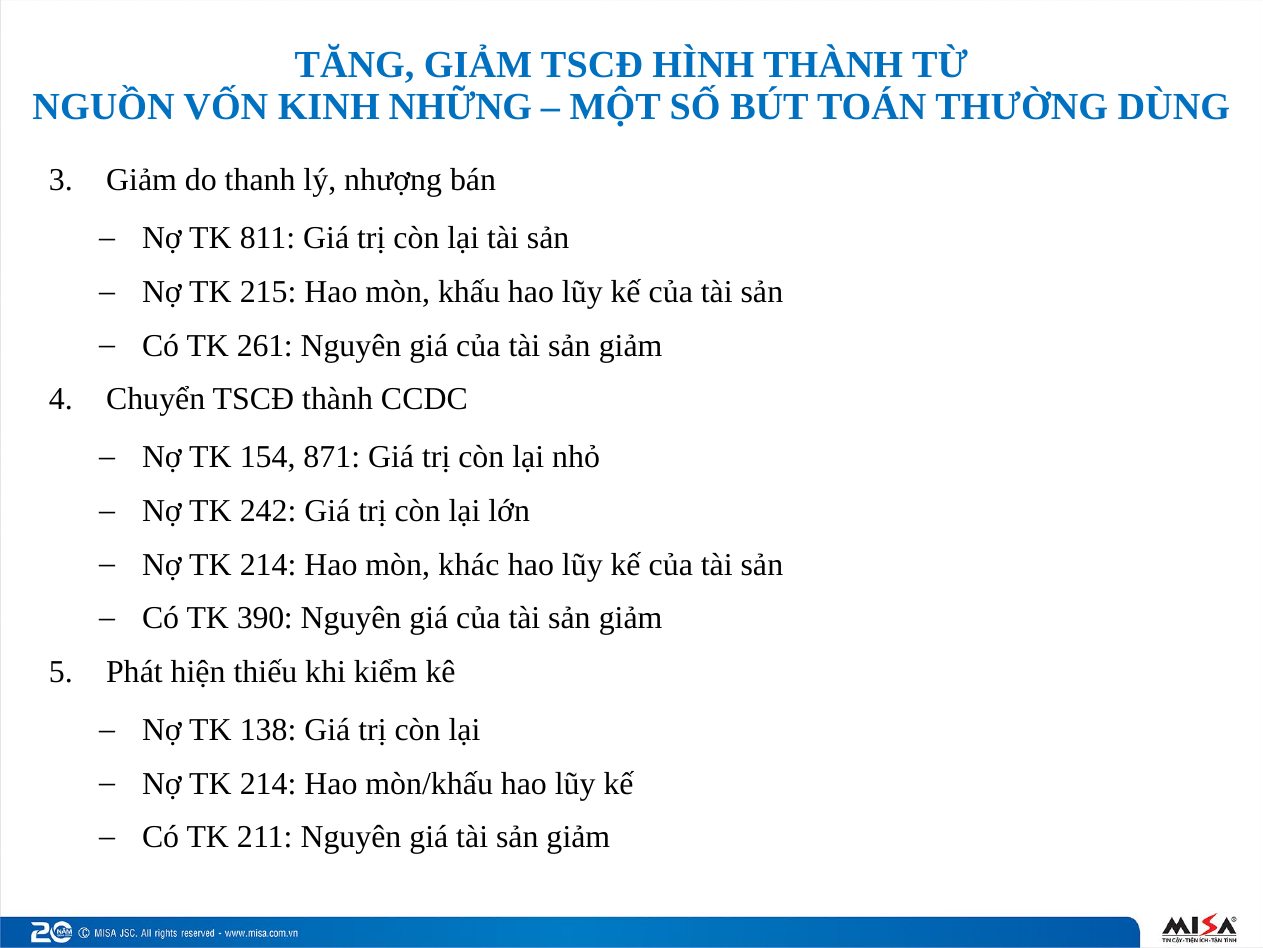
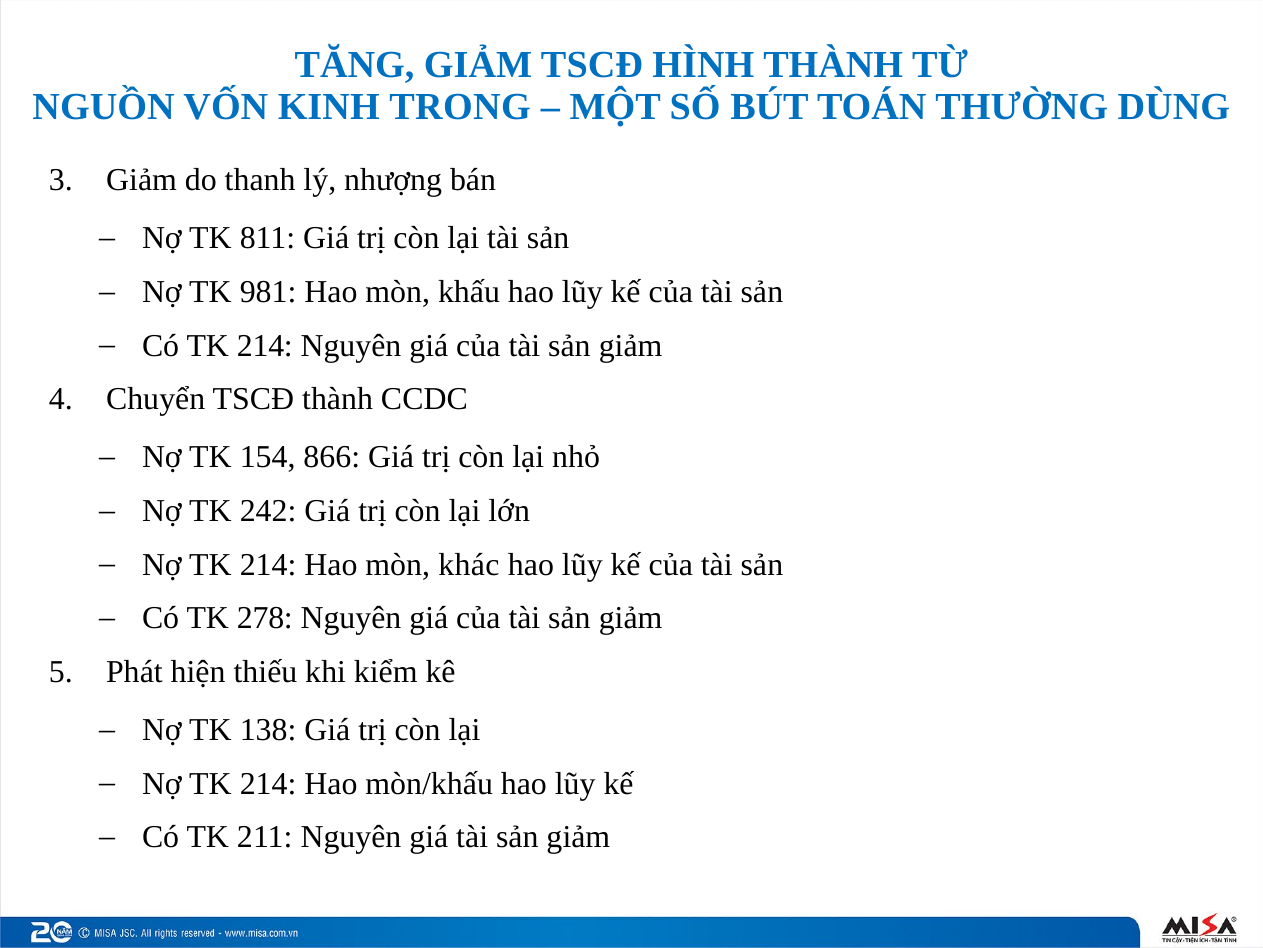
NHỮNG: NHỮNG -> TRONG
215: 215 -> 981
Có TK 261: 261 -> 214
871: 871 -> 866
390: 390 -> 278
